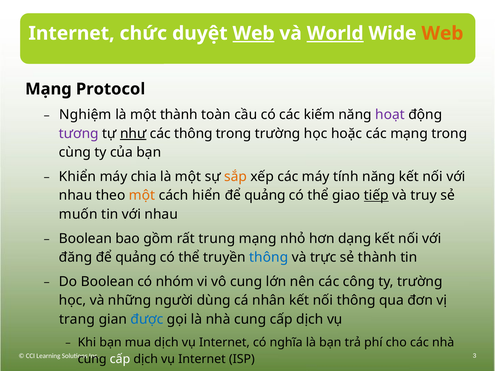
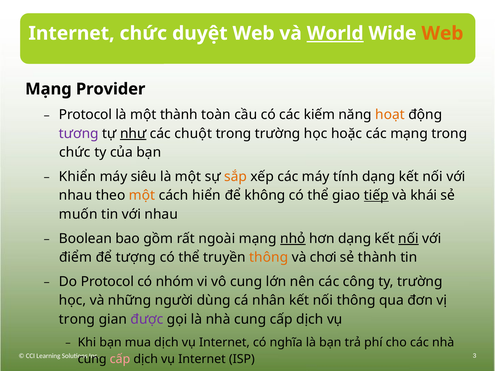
Web at (254, 33) underline: present -> none
Protocol: Protocol -> Provider
Nghiệm at (85, 115): Nghiệm -> Protocol
hoạt colour: purple -> orange
các thông: thông -> chuột
cùng at (75, 152): cùng -> chức
chia: chia -> siêu
tính năng: năng -> dạng
quảng at (265, 196): quảng -> không
truy: truy -> khái
trung: trung -> ngoài
nhỏ underline: none -> present
nối at (408, 239) underline: none -> present
đăng: đăng -> điểm
quảng at (136, 257): quảng -> tượng
thông at (269, 257) colour: blue -> orange
trực: trực -> chơi
Do Boolean: Boolean -> Protocol
trang at (77, 319): trang -> trong
được colour: blue -> purple
cấp at (120, 359) colour: white -> pink
